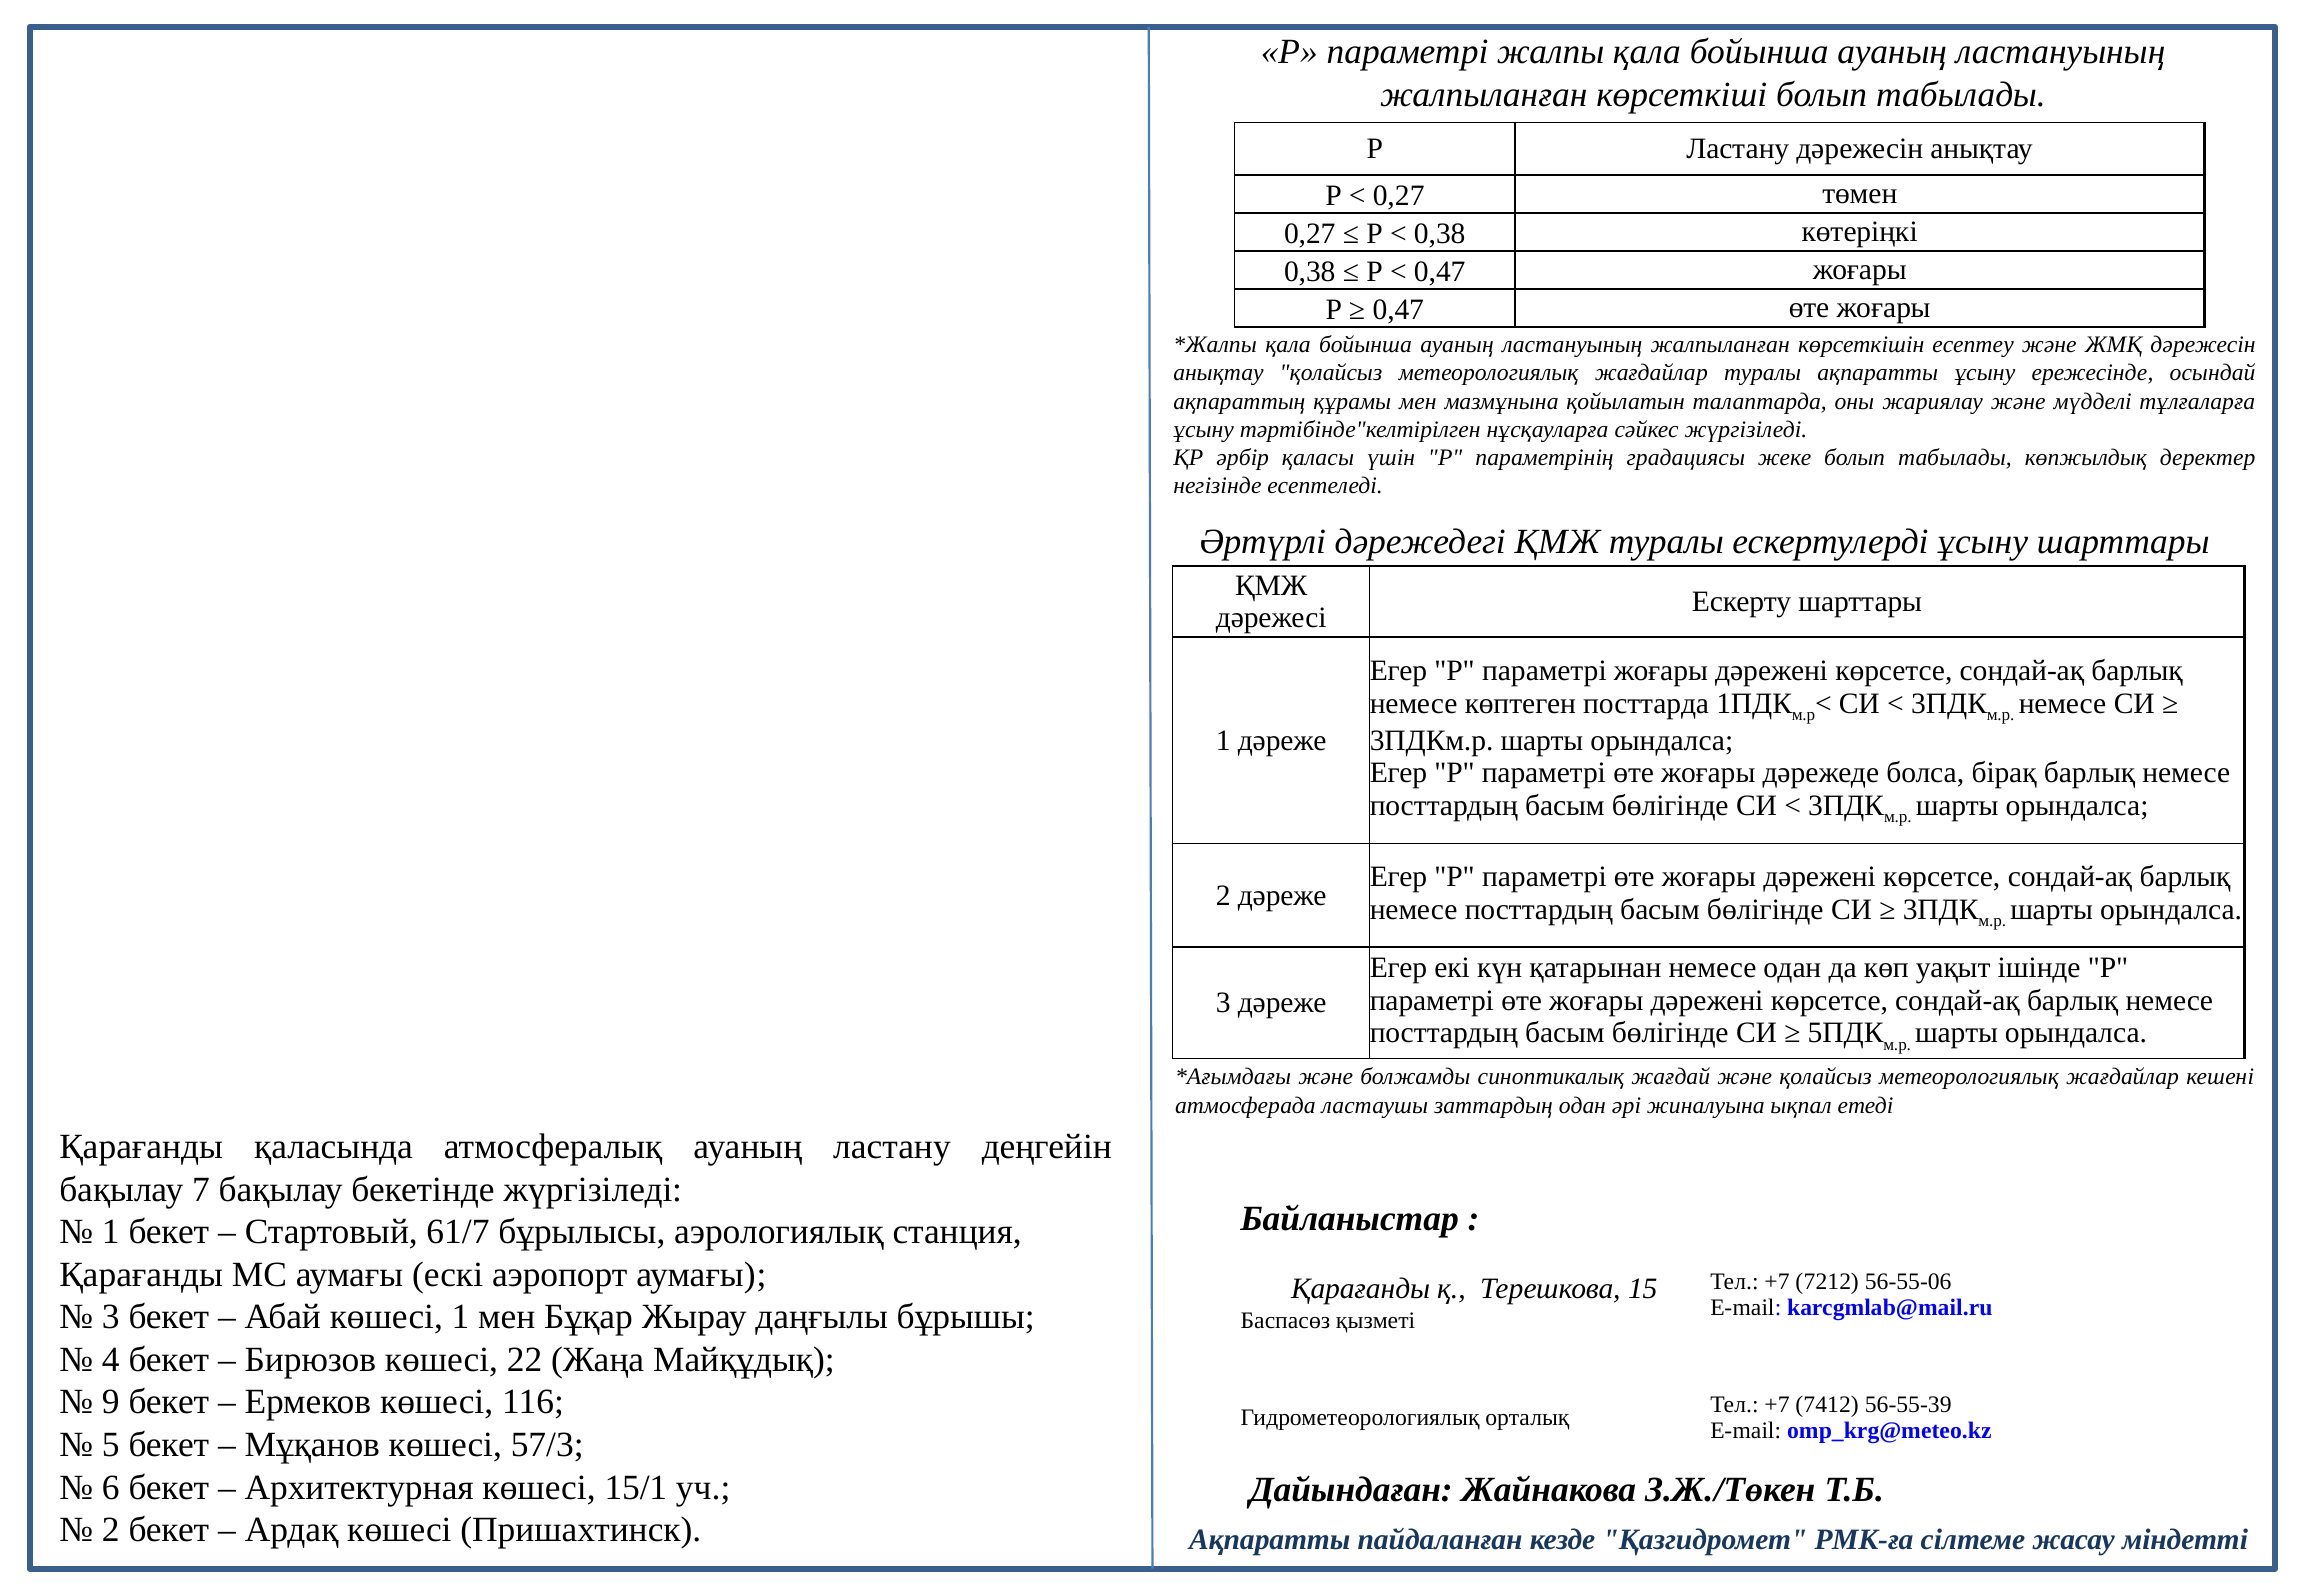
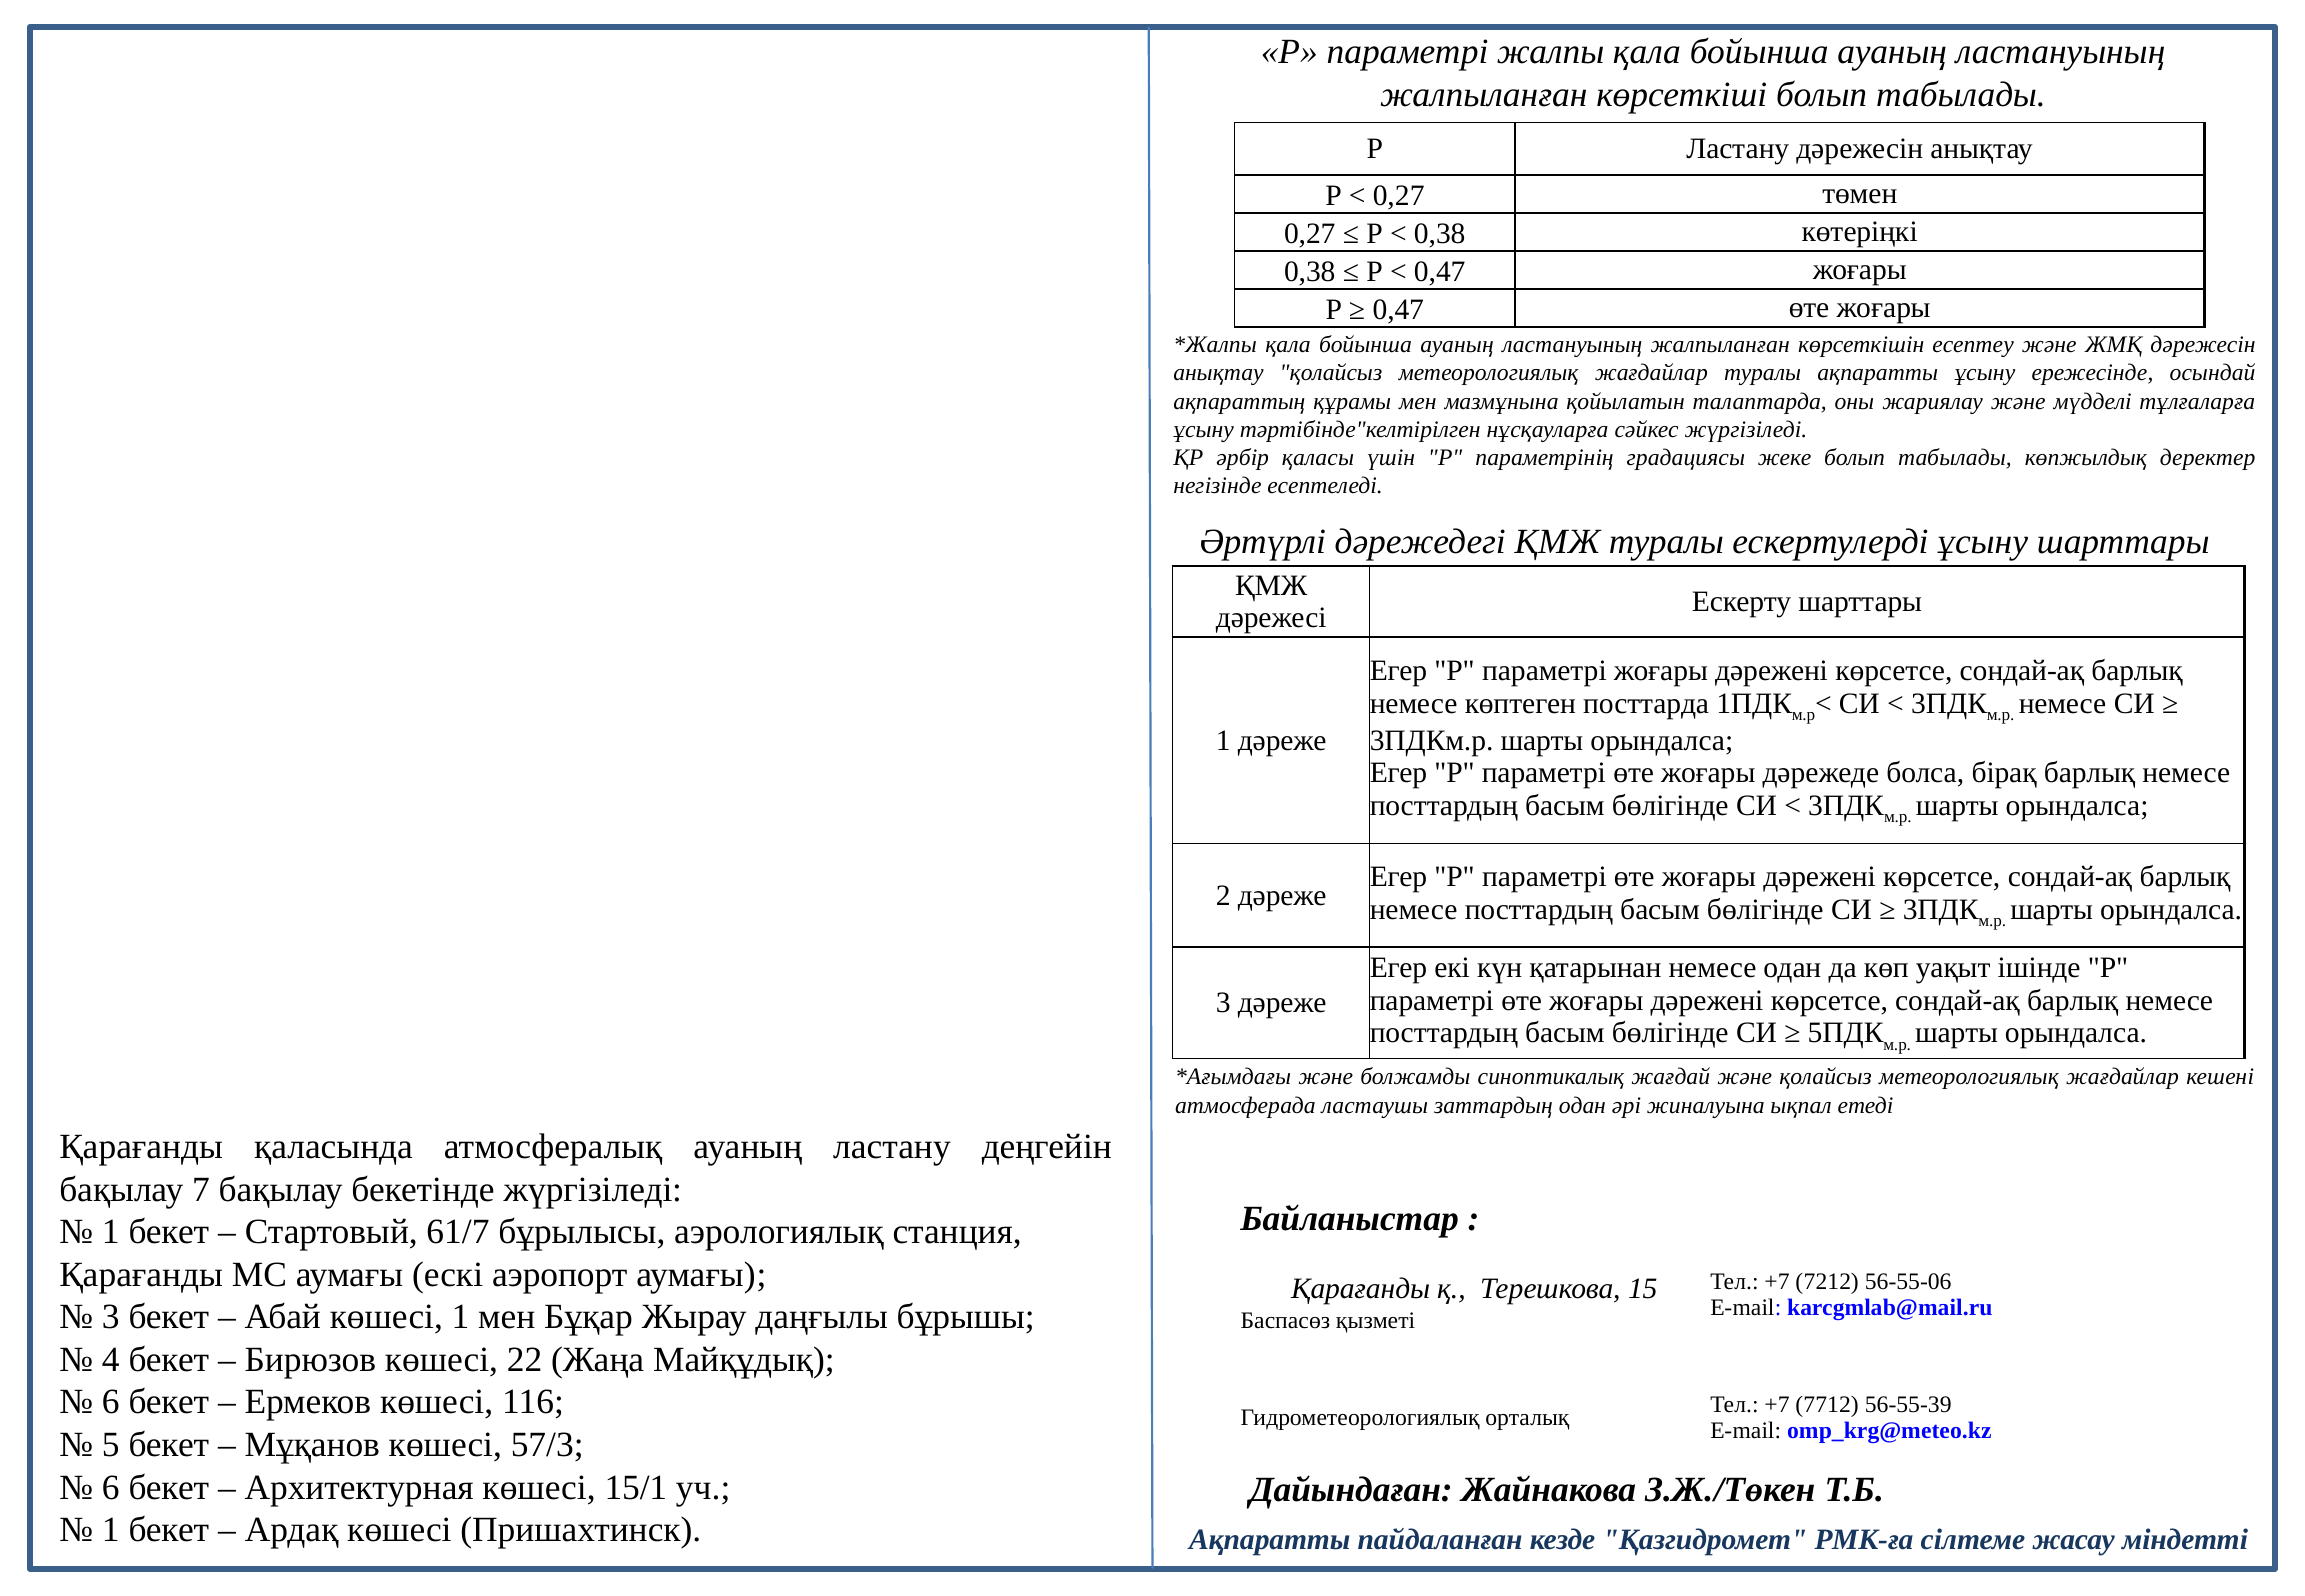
9 at (111, 1402): 9 -> 6
7412: 7412 -> 7712
2 at (111, 1530): 2 -> 1
